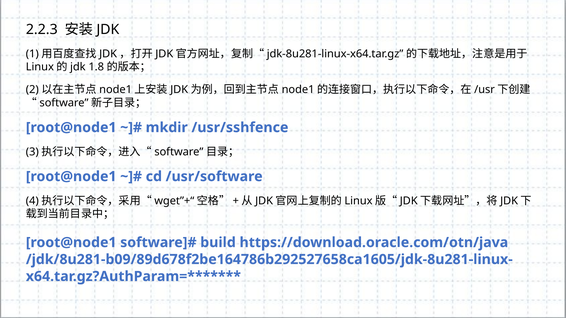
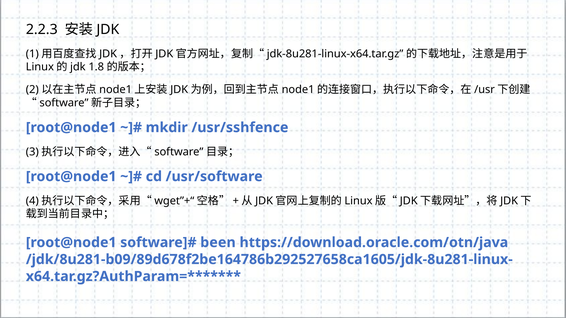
build: build -> been
